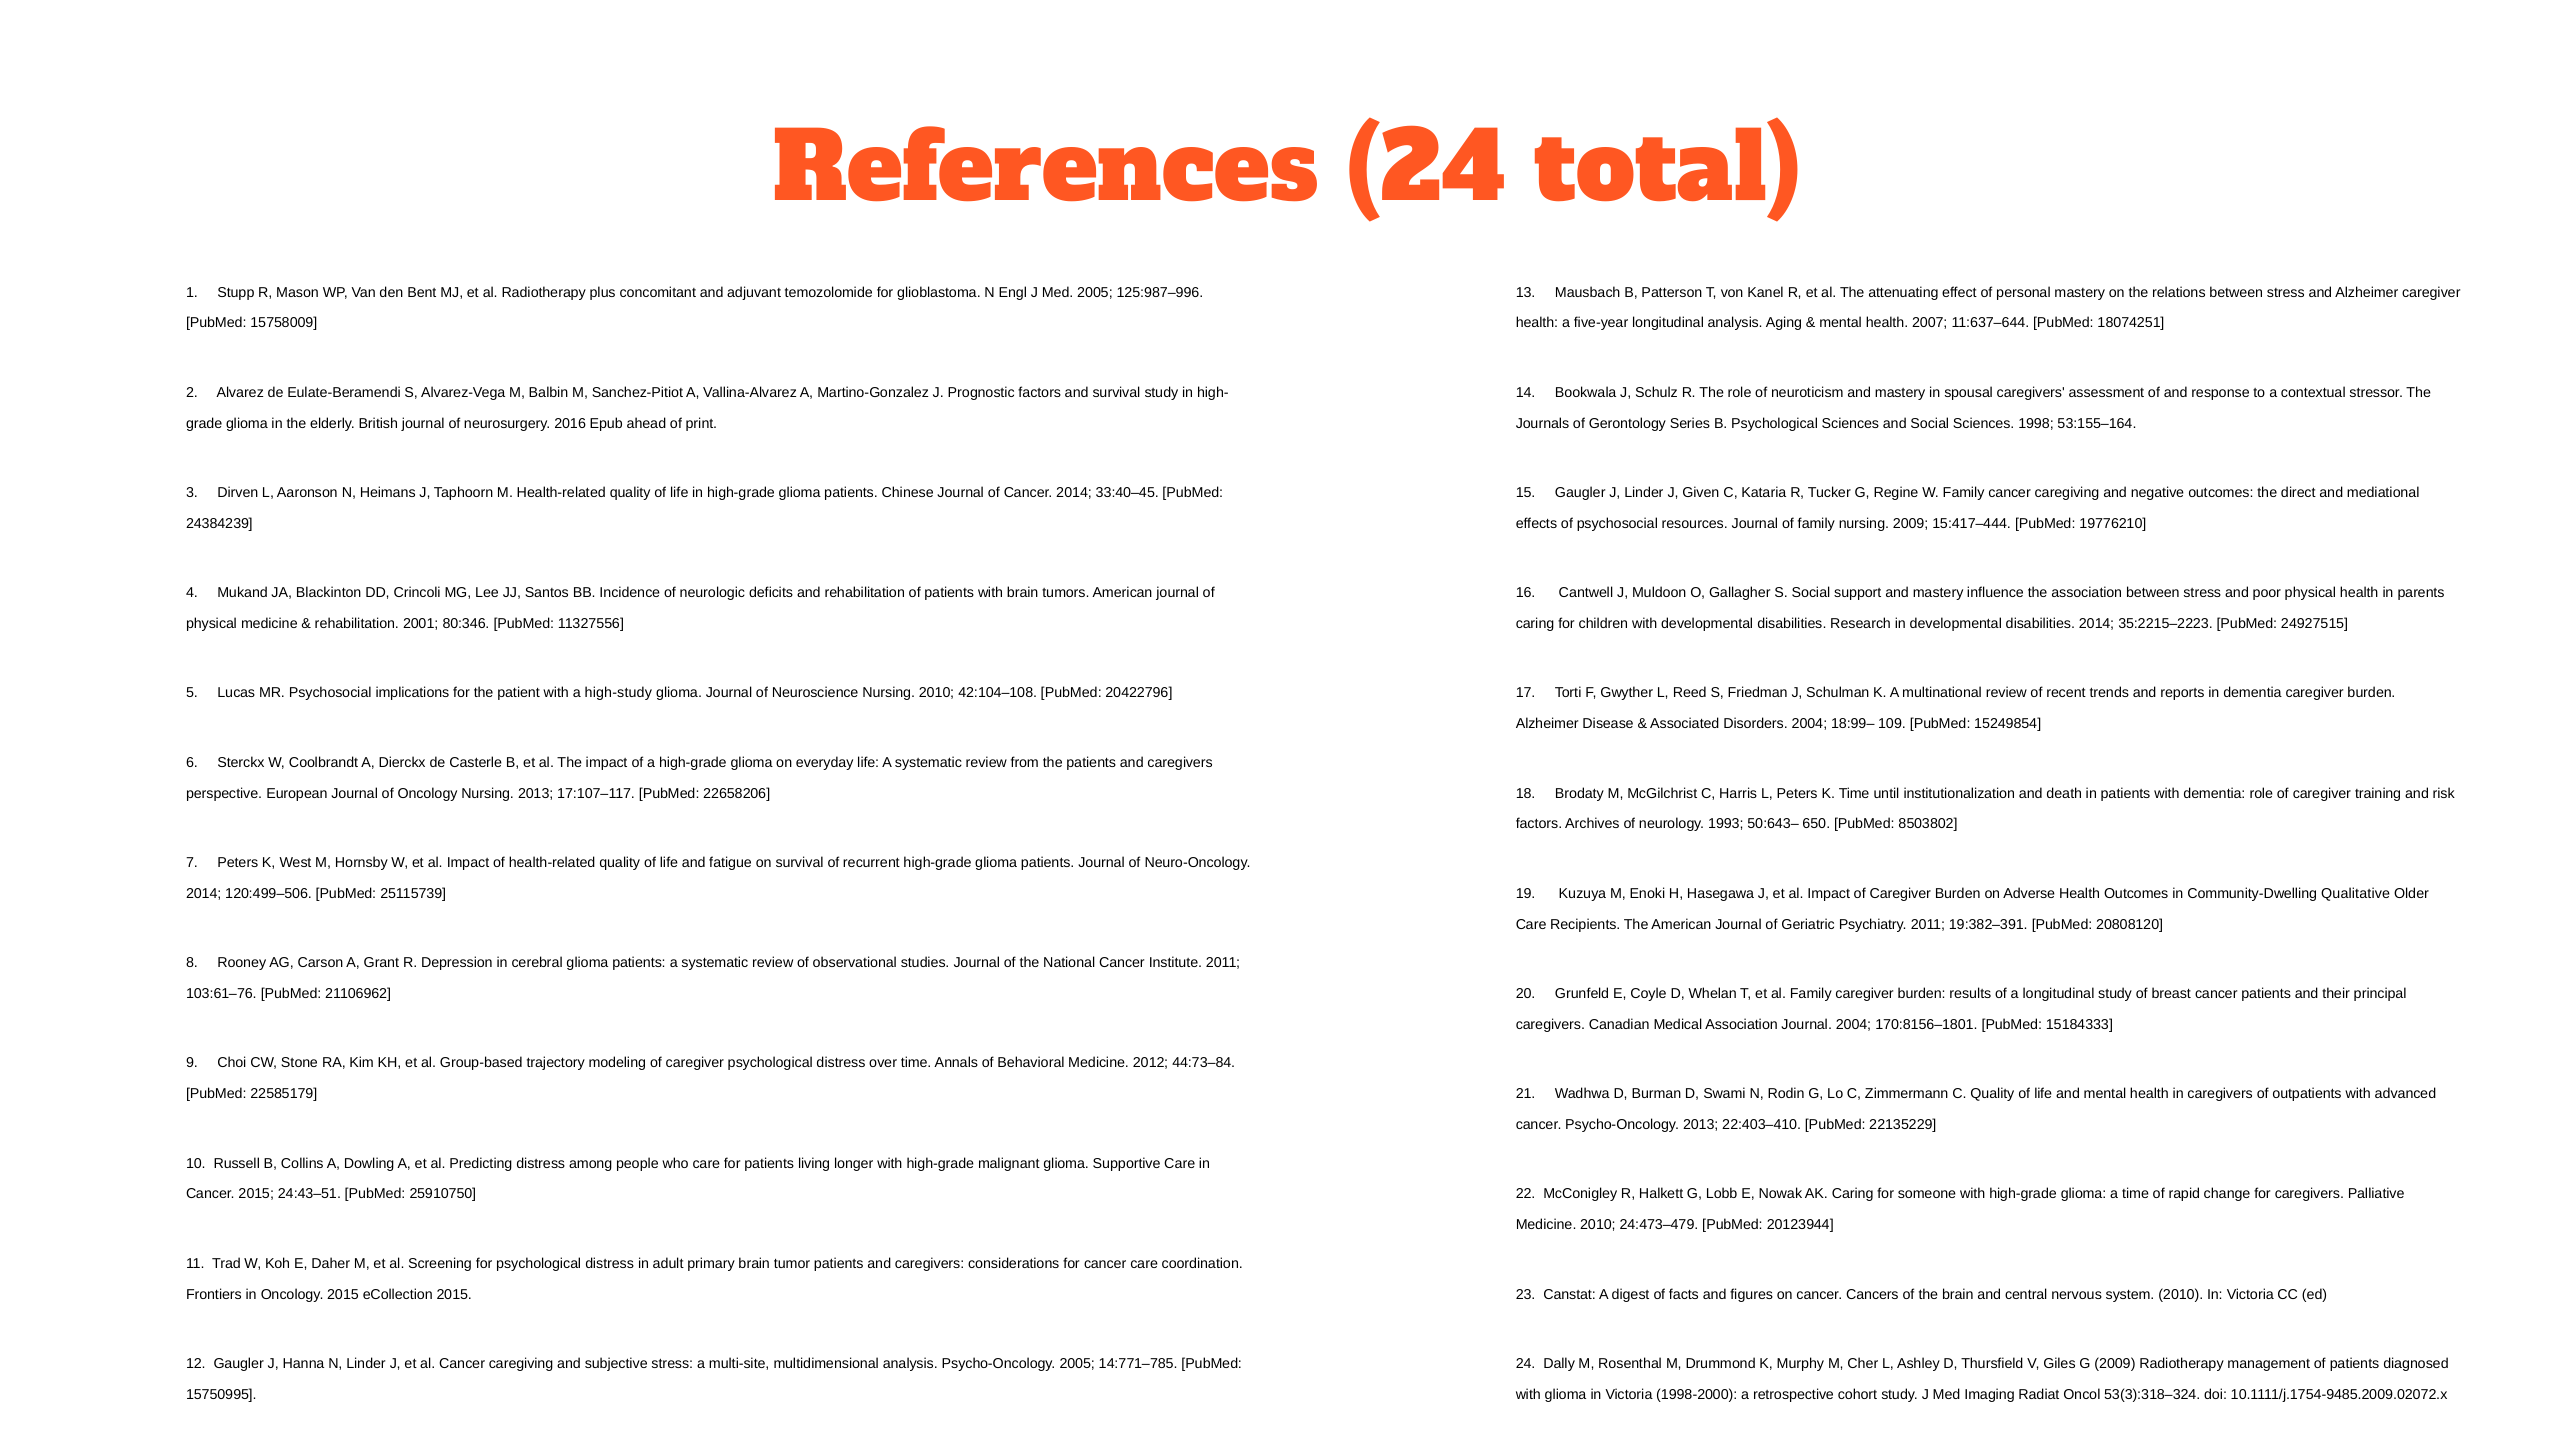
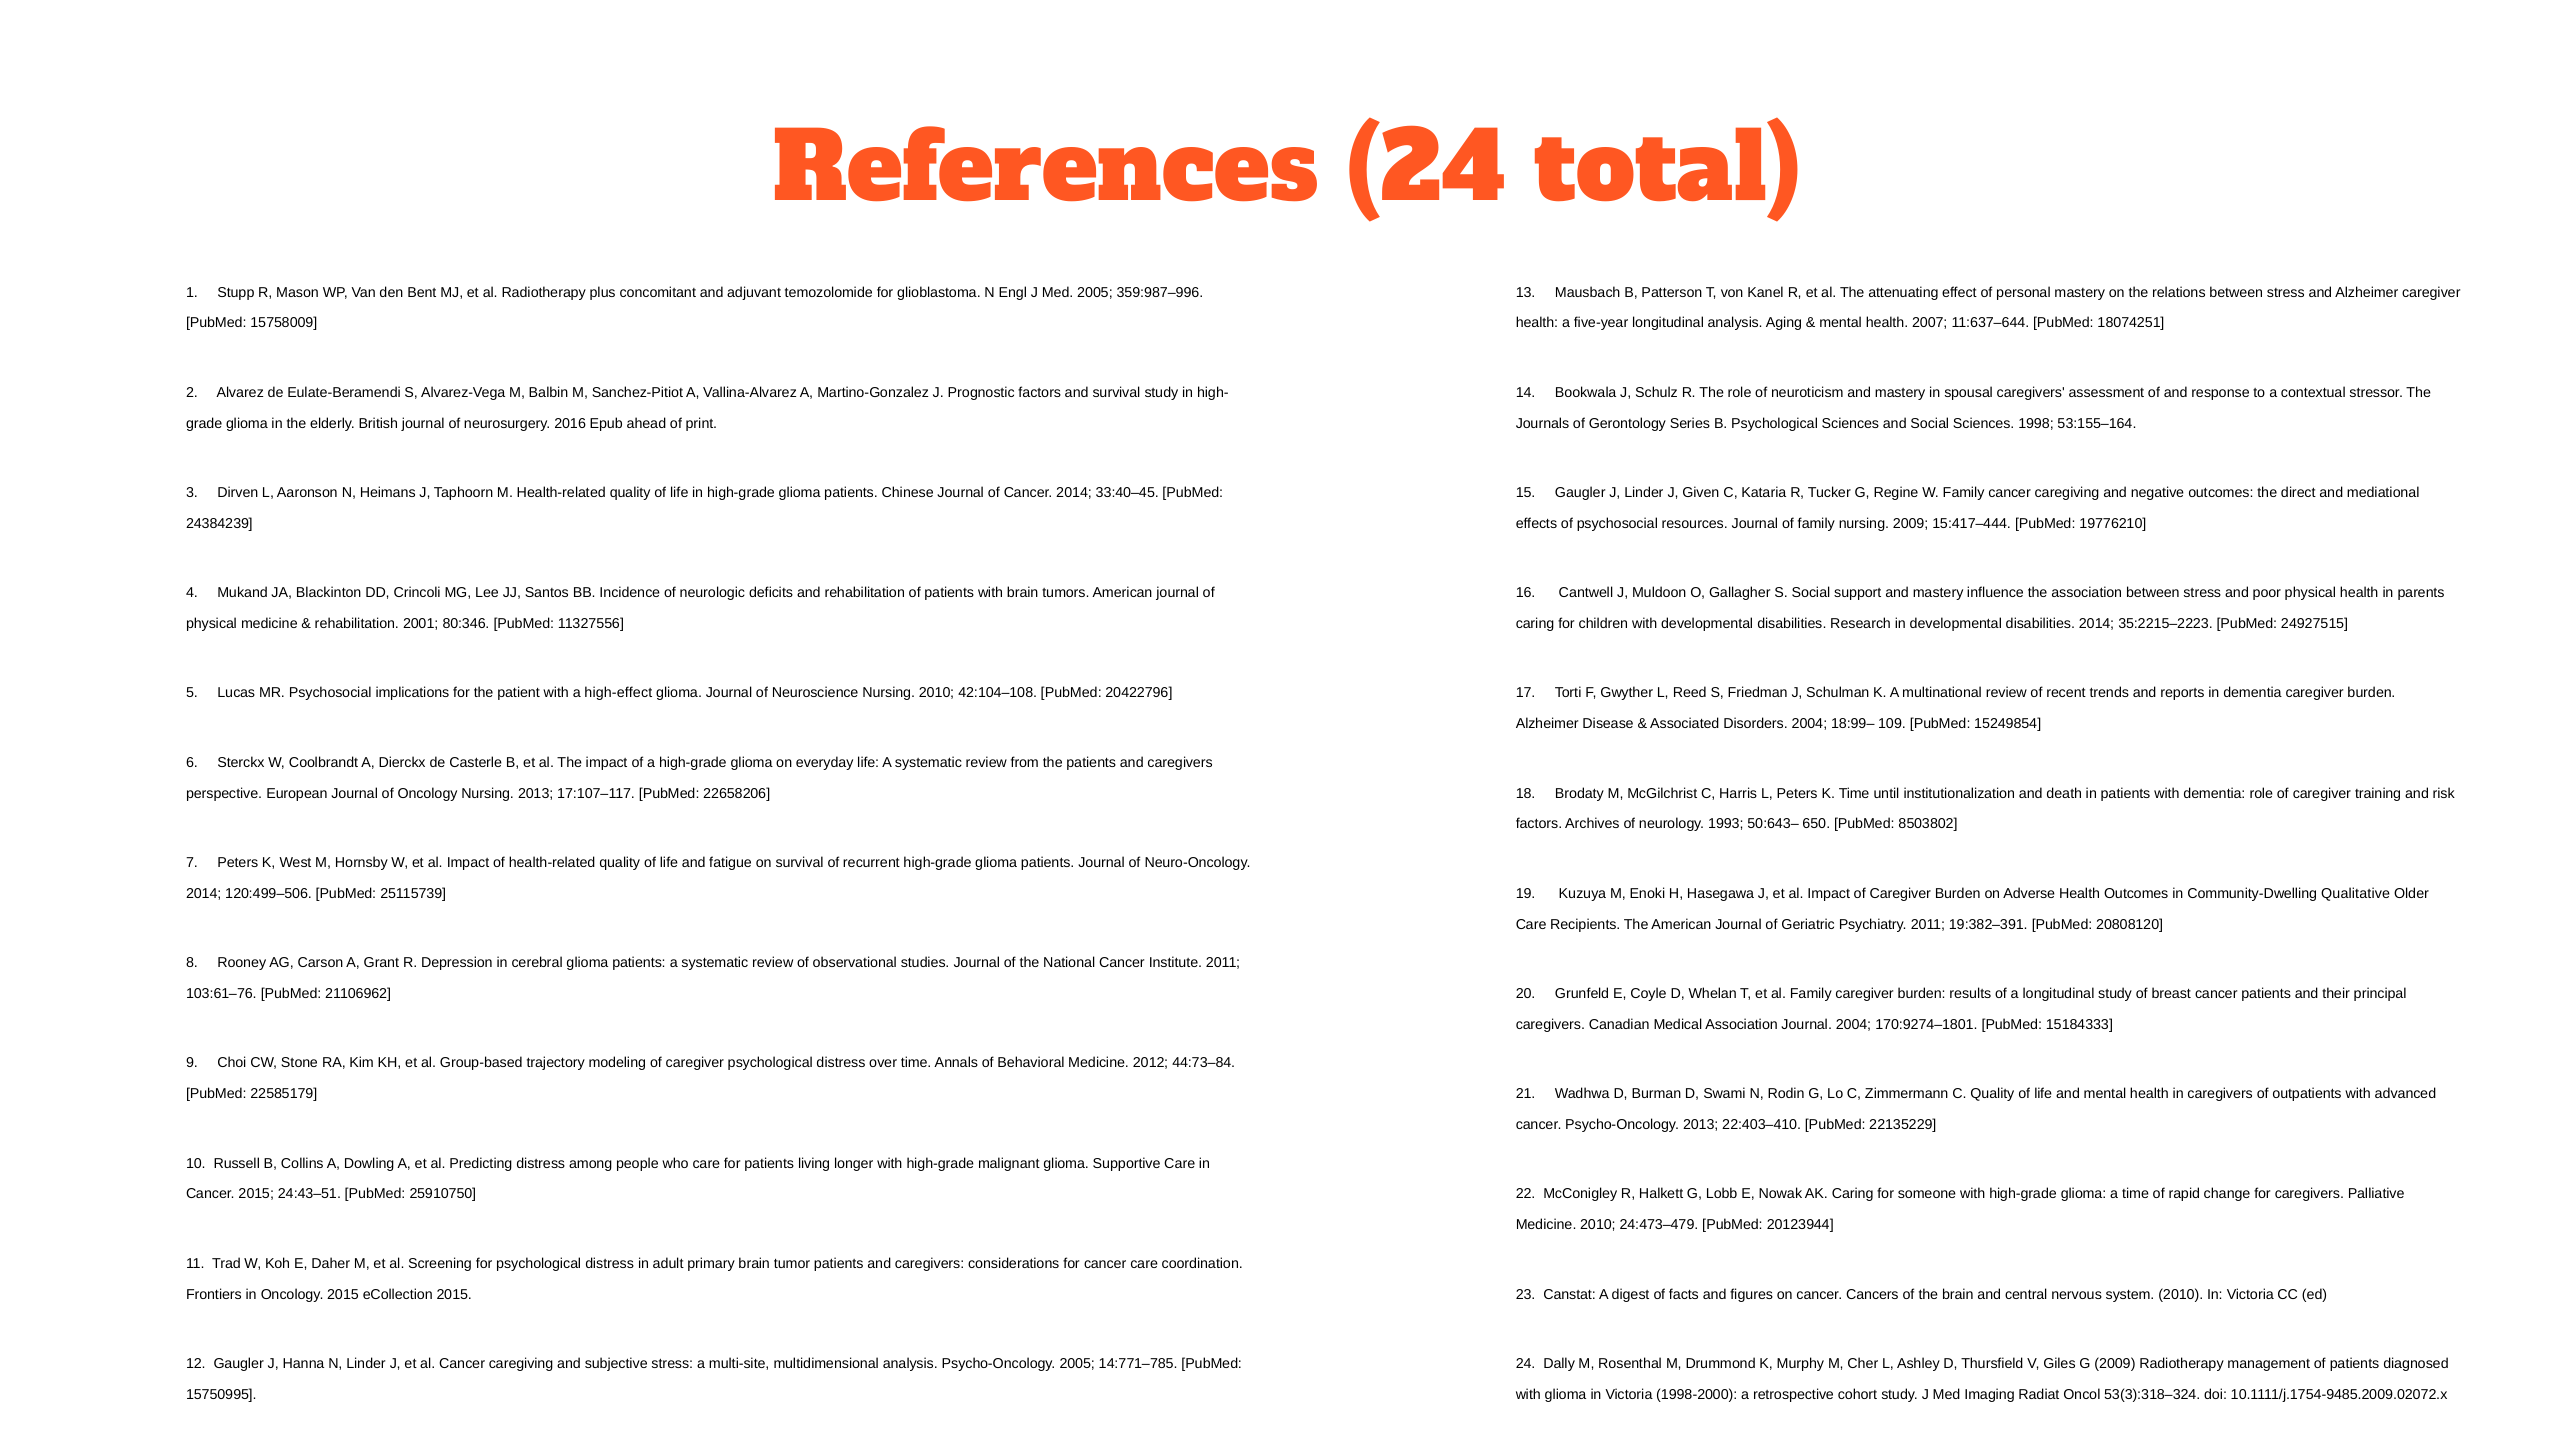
125:987–996: 125:987–996 -> 359:987–996
high-study: high-study -> high-effect
170:8156–1801: 170:8156–1801 -> 170:9274–1801
